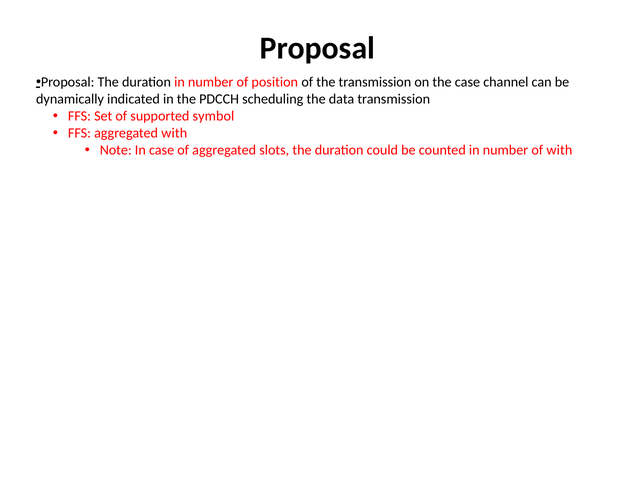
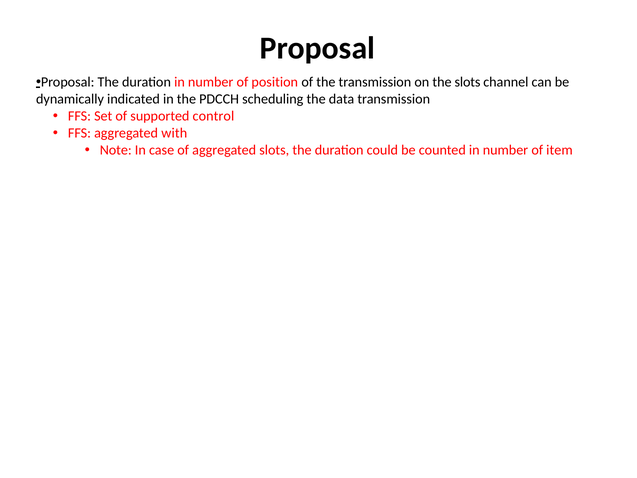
the case: case -> slots
symbol: symbol -> control
of with: with -> item
